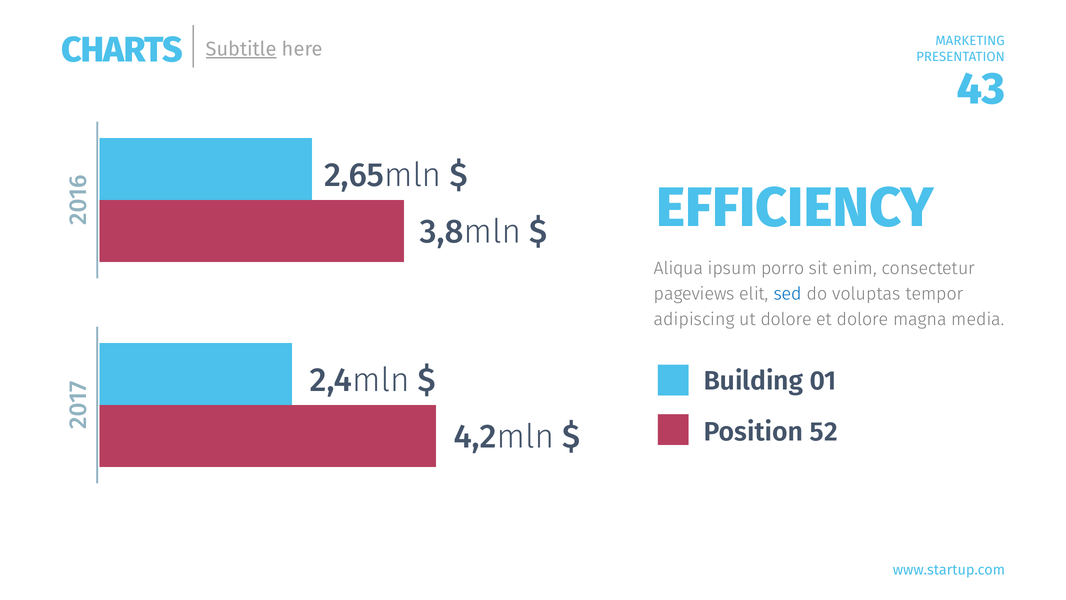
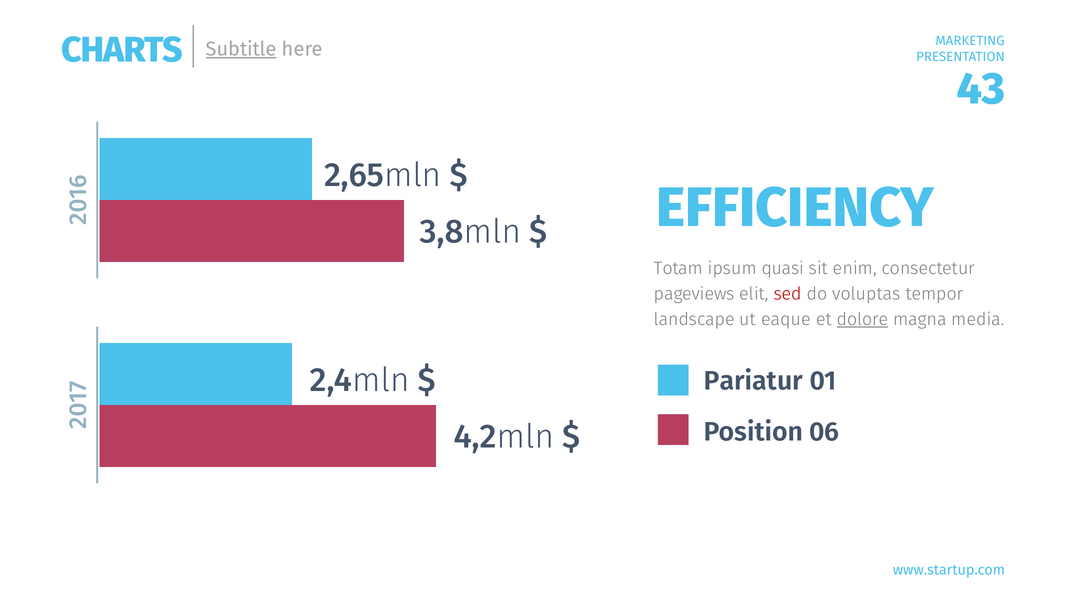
Aliqua: Aliqua -> Totam
porro: porro -> quasi
sed colour: blue -> red
adipiscing: adipiscing -> landscape
ut dolore: dolore -> eaque
dolore at (863, 319) underline: none -> present
Building: Building -> Pariatur
52: 52 -> 06
